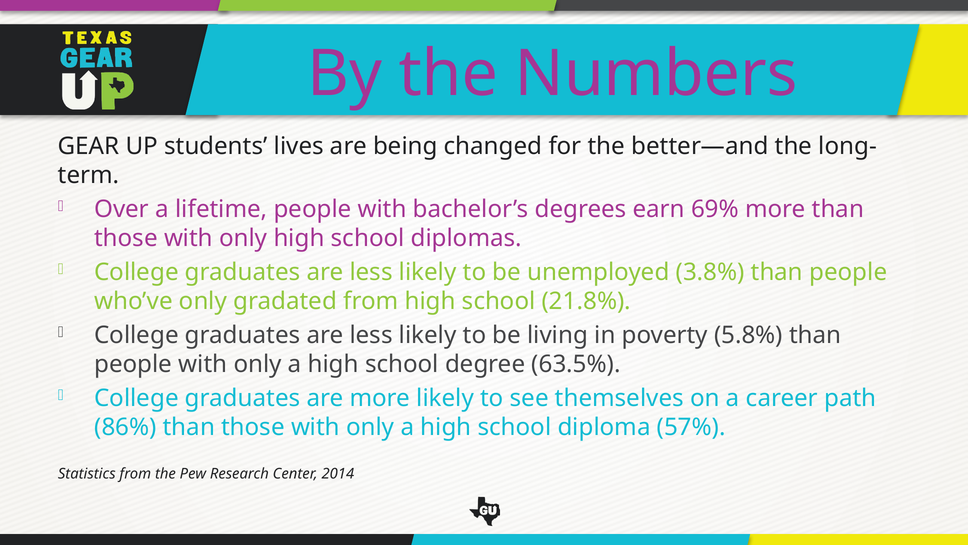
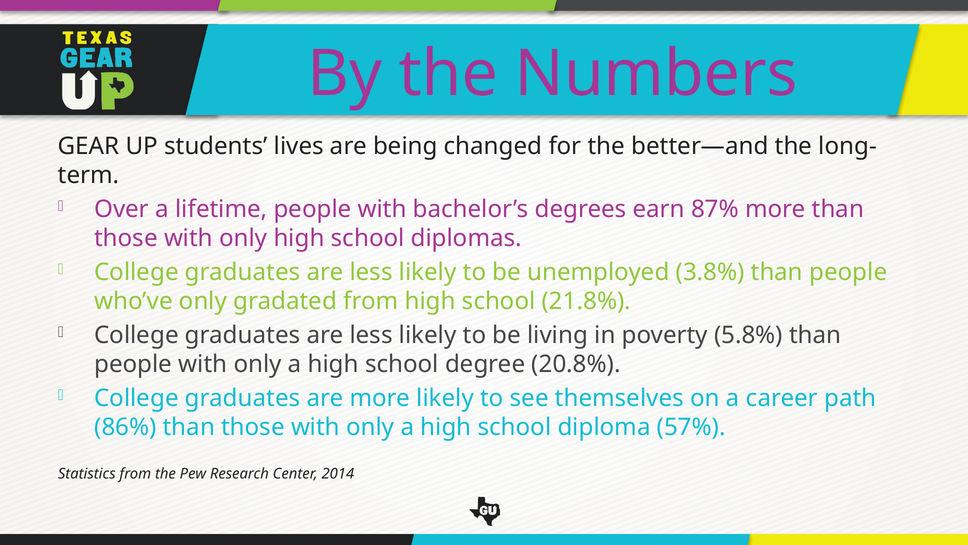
69%: 69% -> 87%
63.5%: 63.5% -> 20.8%
